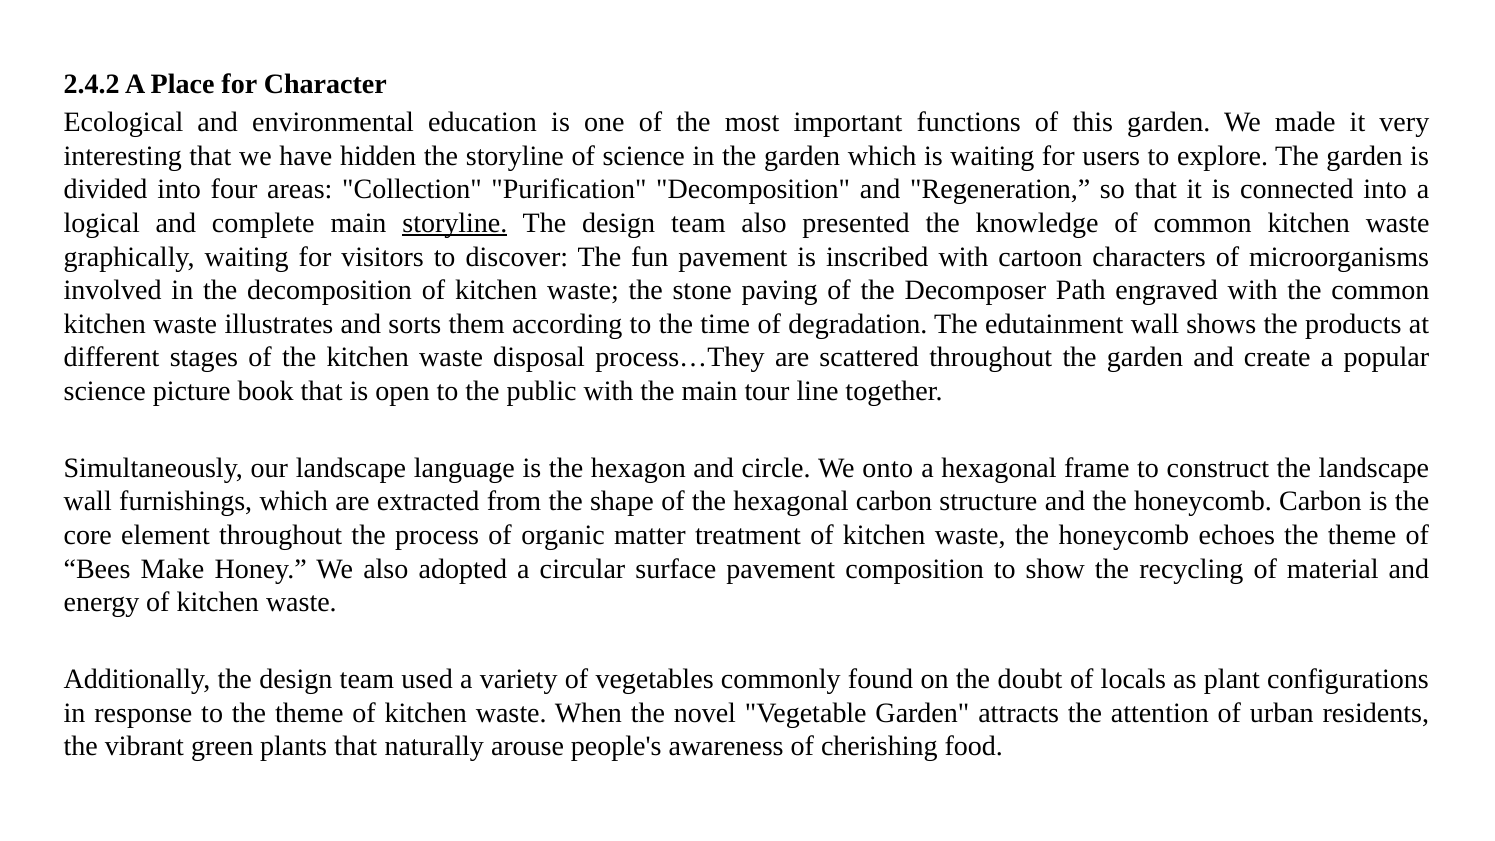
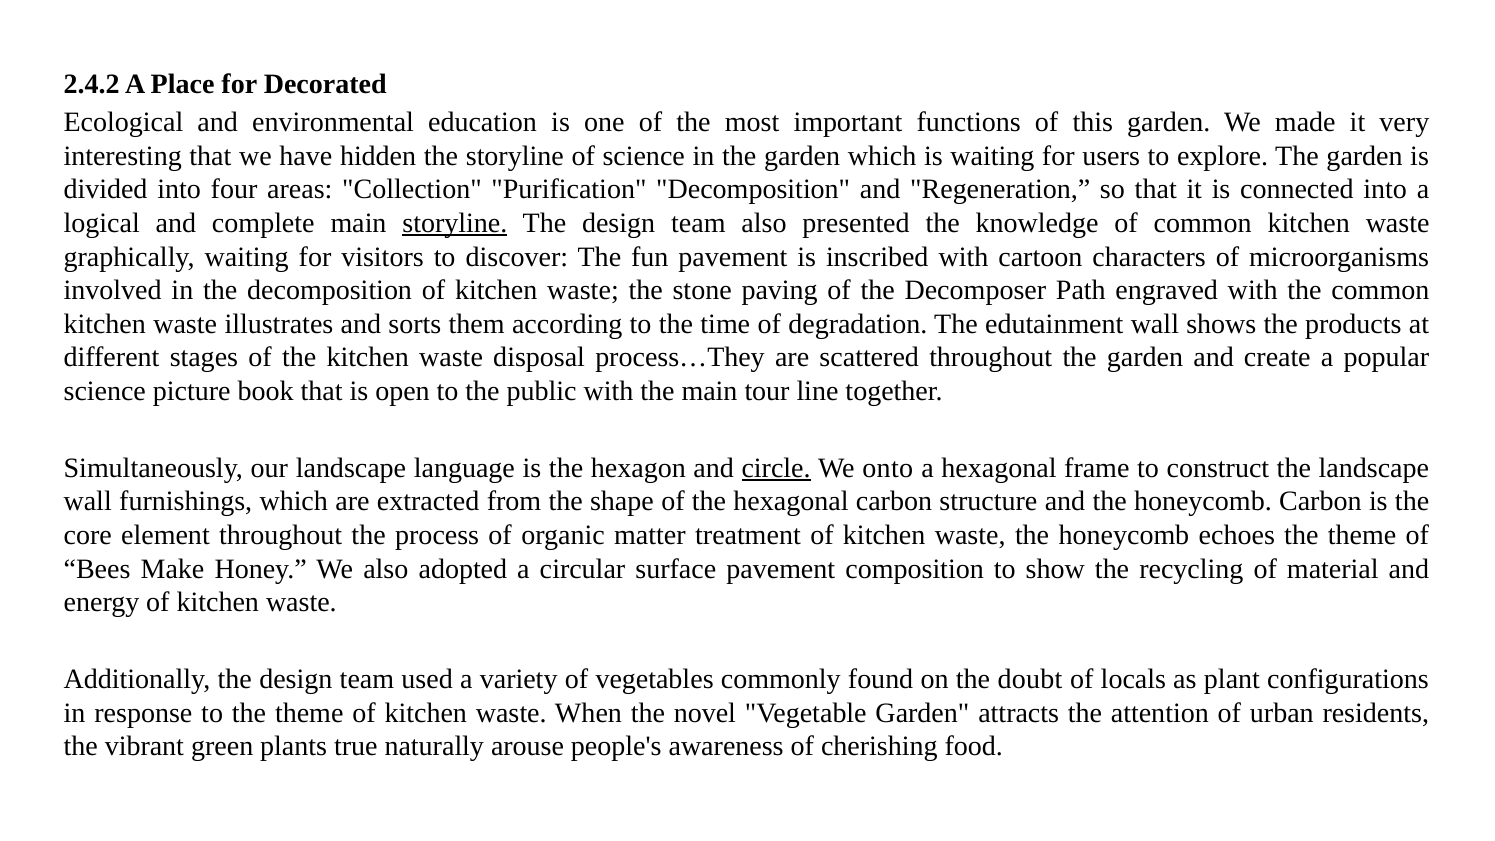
Character: Character -> Decorated
circle underline: none -> present
plants that: that -> true
